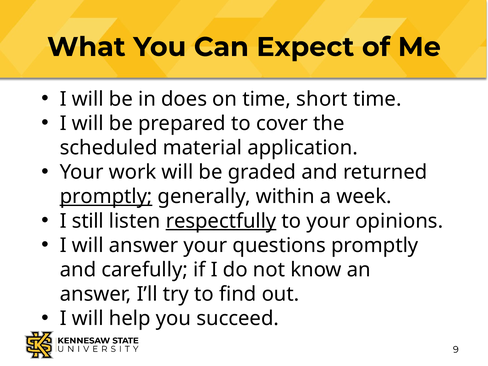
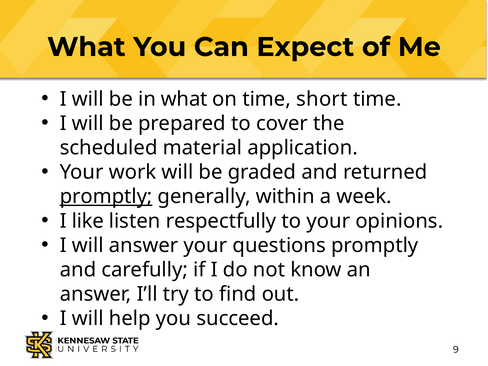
in does: does -> what
still: still -> like
respectfully underline: present -> none
